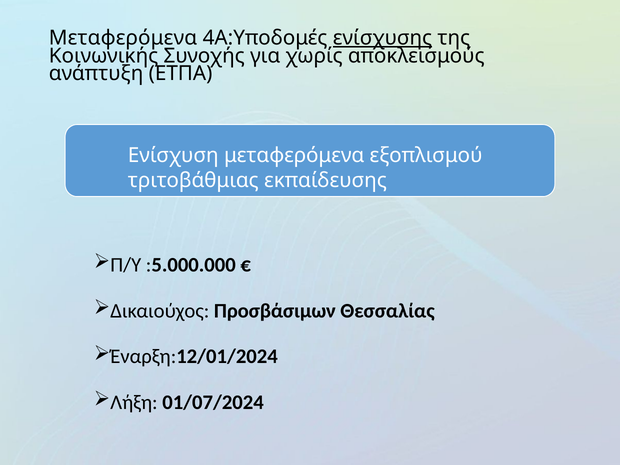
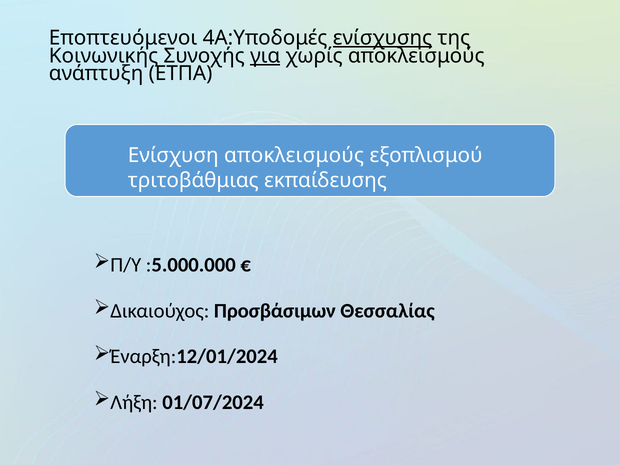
Μεταφερόμενα at (123, 38): Μεταφερόμενα -> Εποπτευόμενοι
για underline: none -> present
Ενίσχυση μεταφερόμενα: μεταφερόμενα -> αποκλεισμούς
